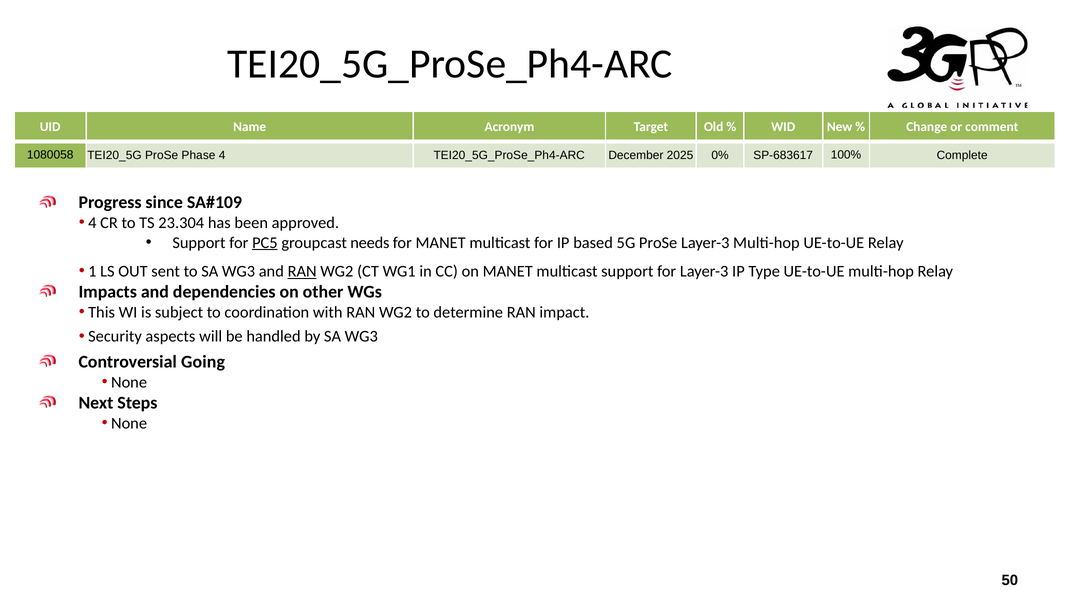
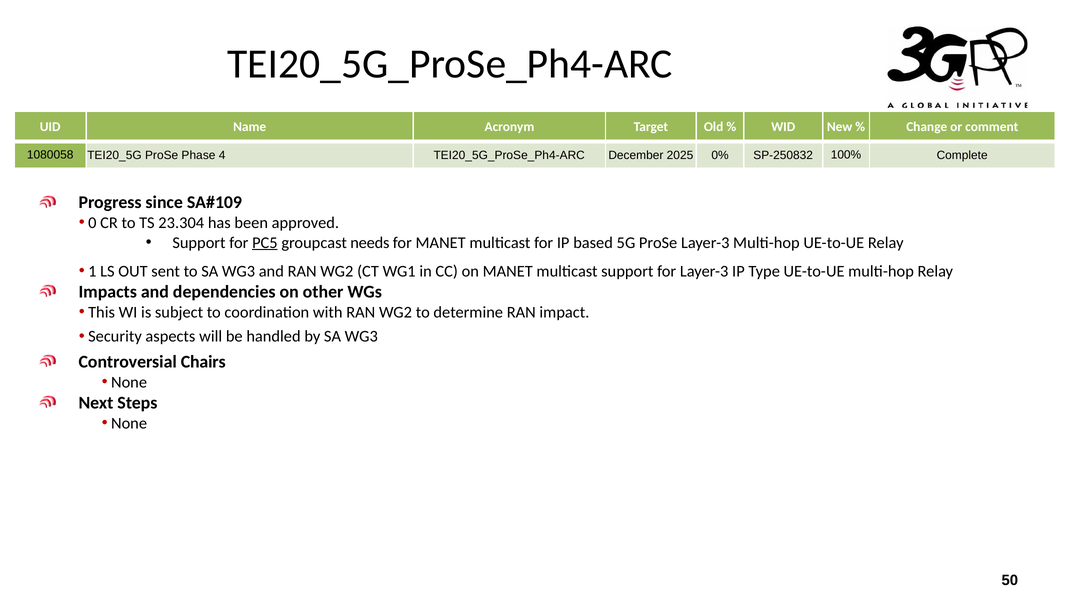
SP-683617: SP-683617 -> SP-250832
4 at (92, 223): 4 -> 0
RAN at (302, 271) underline: present -> none
Going: Going -> Chairs
